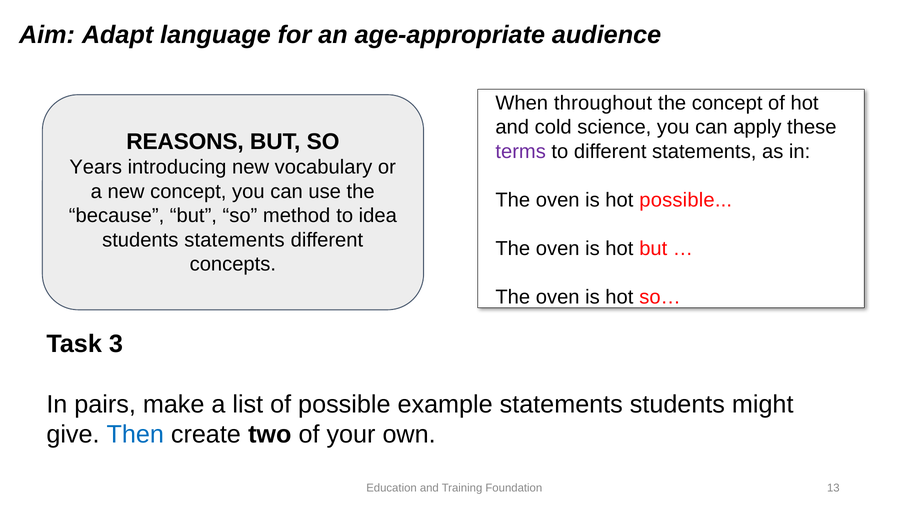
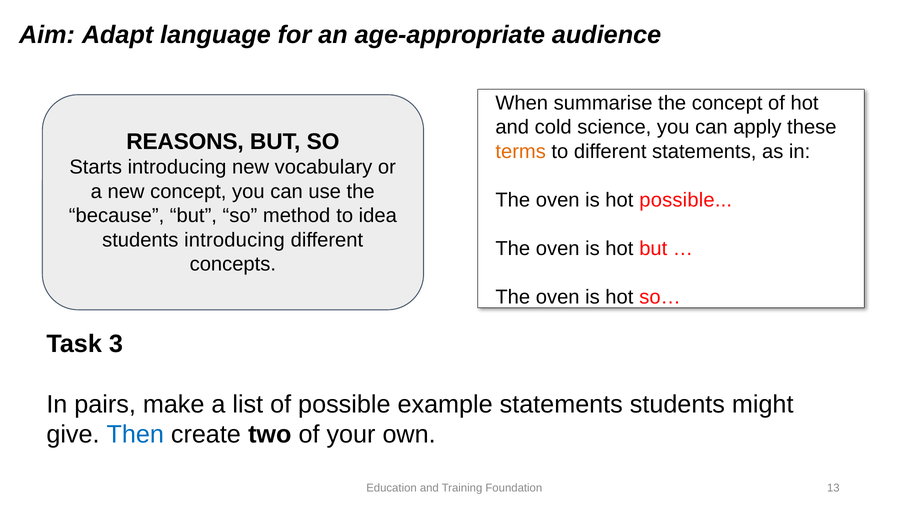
throughout: throughout -> summarise
terms colour: purple -> orange
Years: Years -> Starts
students statements: statements -> introducing
